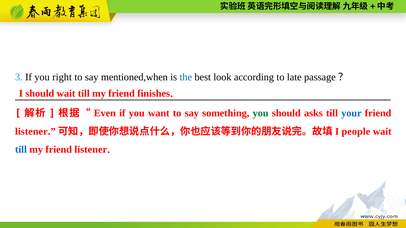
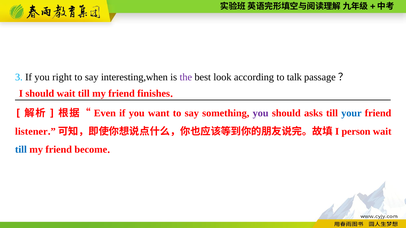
mentioned,when: mentioned,when -> interesting,when
the colour: blue -> purple
late: late -> talk
you at (261, 113) colour: green -> purple
people: people -> person
my friend listener: listener -> become
